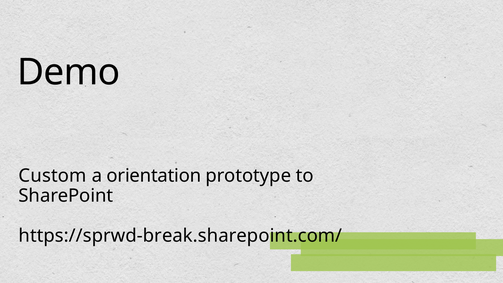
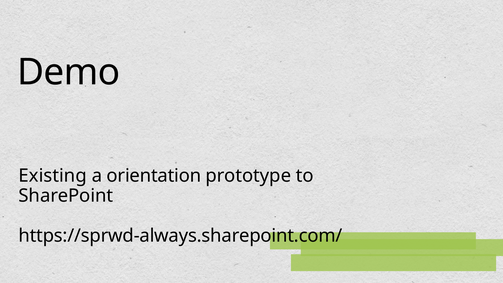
Custom: Custom -> Existing
https://sprwd-break.sharepoint.com/: https://sprwd-break.sharepoint.com/ -> https://sprwd-always.sharepoint.com/
